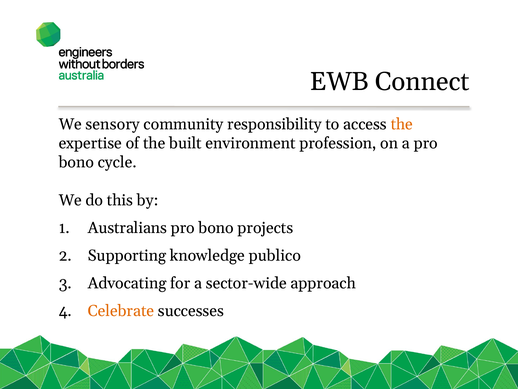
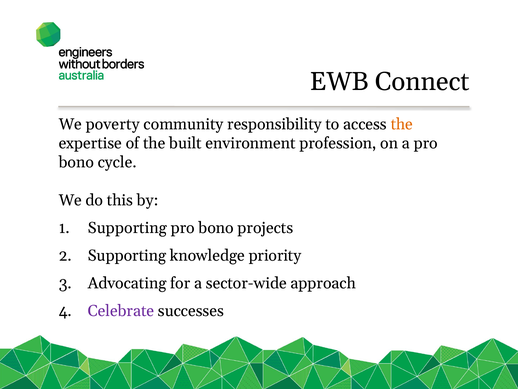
sensory: sensory -> poverty
Australians at (127, 228): Australians -> Supporting
publico: publico -> priority
Celebrate colour: orange -> purple
